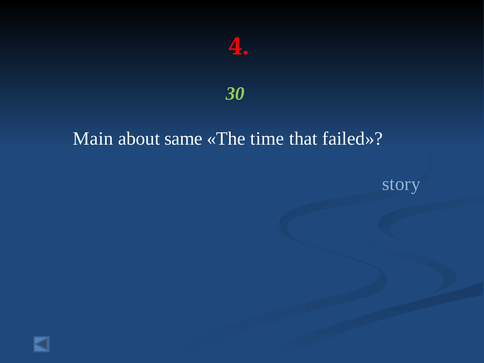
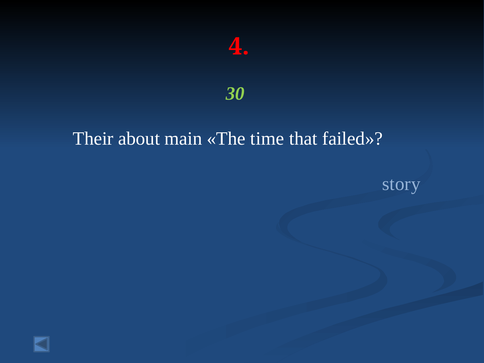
Main: Main -> Their
same: same -> main
